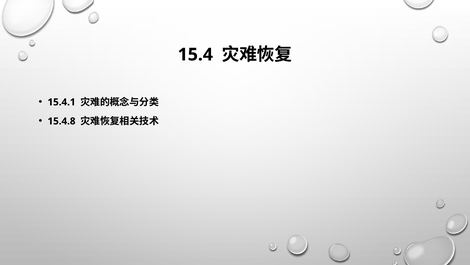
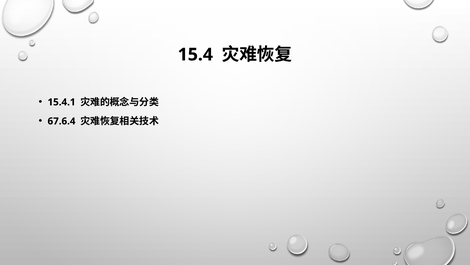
15.4.8: 15.4.8 -> 67.6.4
